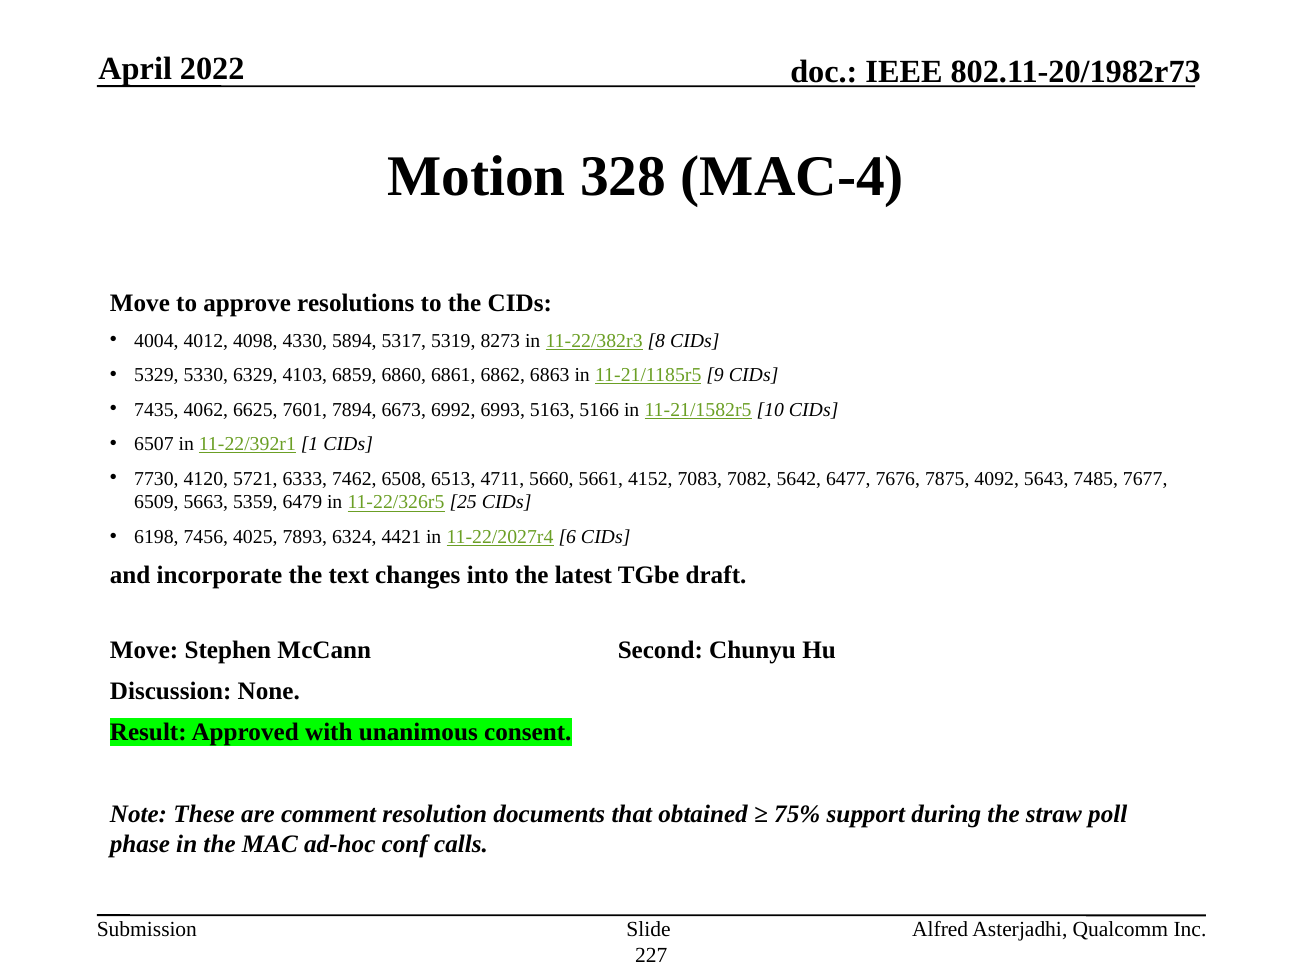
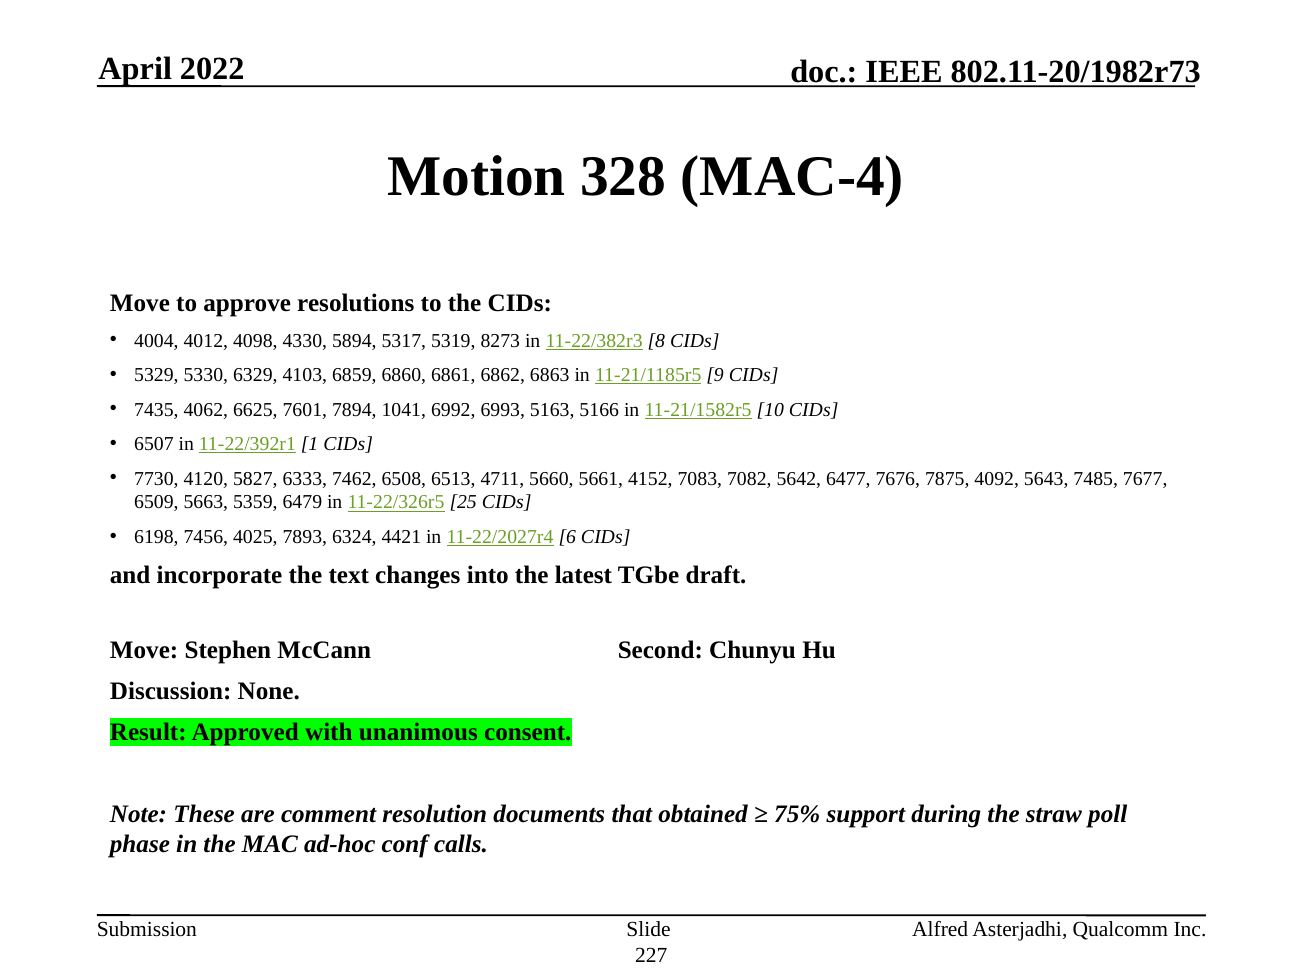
6673: 6673 -> 1041
5721: 5721 -> 5827
